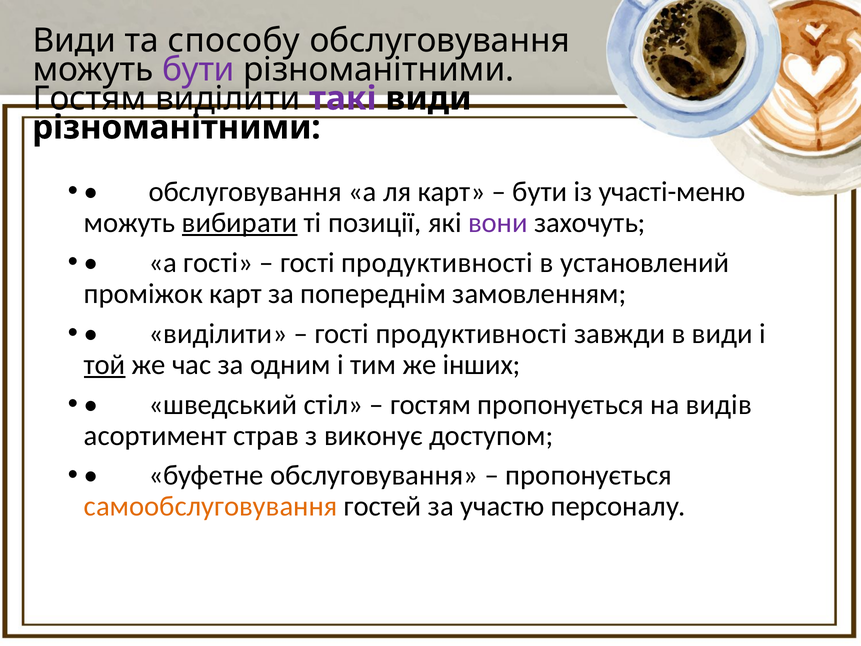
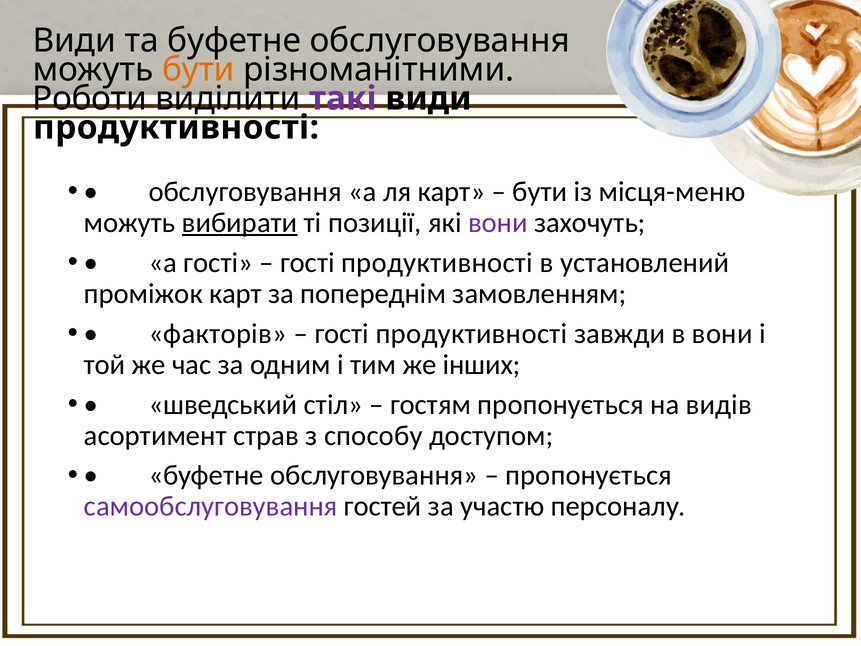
та способу: способу -> буфетне
бути at (198, 70) colour: purple -> orange
Гостям at (89, 99): Гостям -> Роботи
різноманітними at (176, 127): різноманітними -> продуктивності
участі-меню: участі-меню -> місця-меню
виділити at (218, 333): виділити -> факторів
в види: види -> вони
той underline: present -> none
виконує: виконує -> способу
самообслуговування colour: orange -> purple
